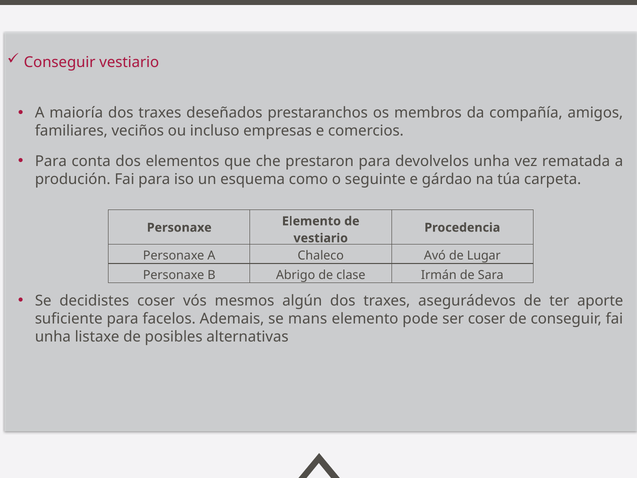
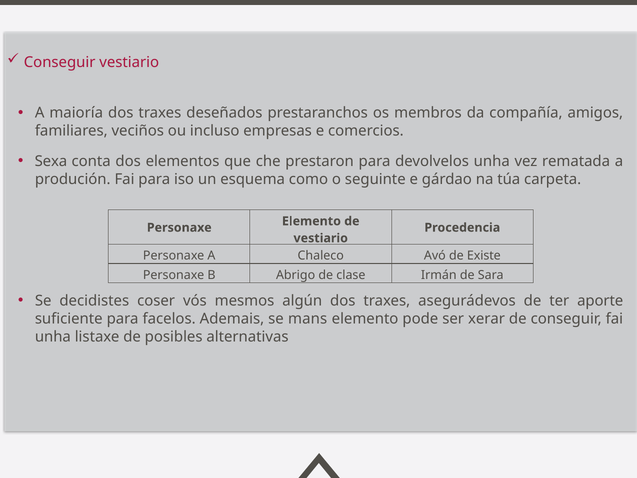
Para at (51, 161): Para -> Sexa
Lugar: Lugar -> Existe
ser coser: coser -> xerar
